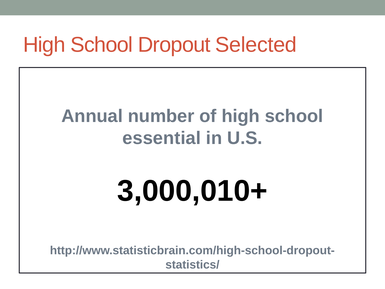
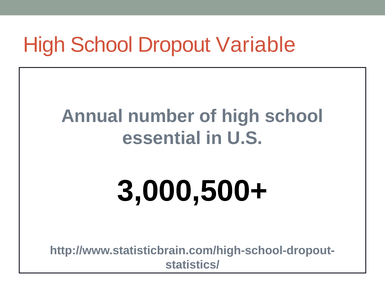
Selected: Selected -> Variable
3,000,010+: 3,000,010+ -> 3,000,500+
